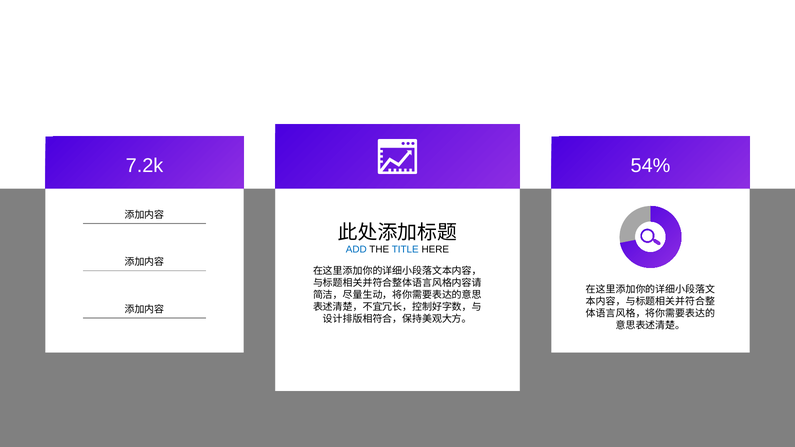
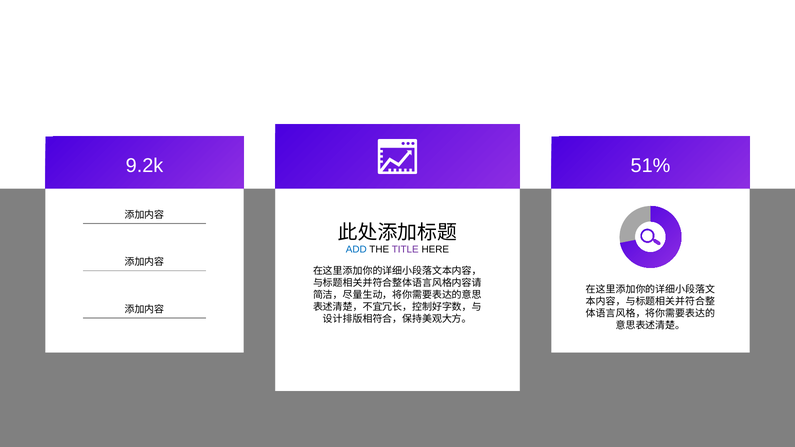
7.2k: 7.2k -> 9.2k
54%: 54% -> 51%
TITLE colour: blue -> purple
